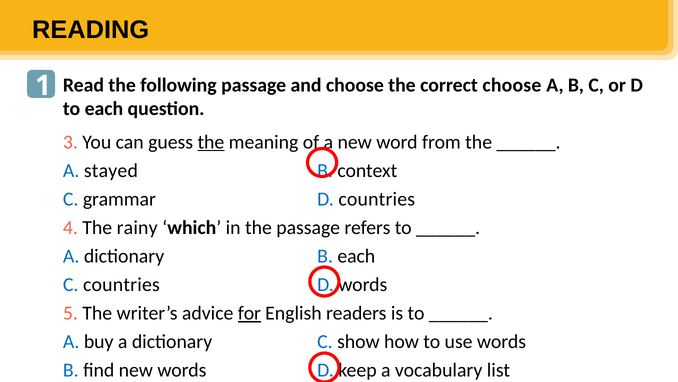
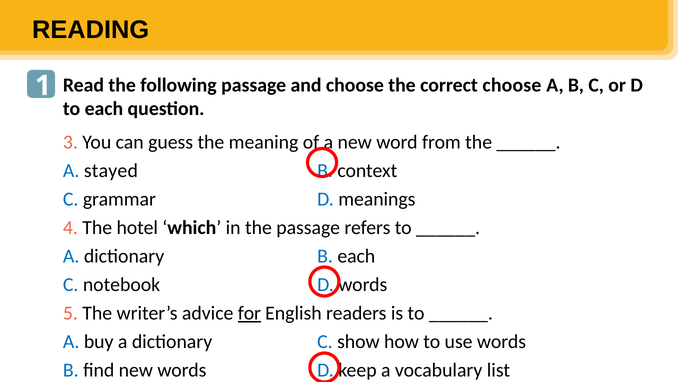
the at (211, 142) underline: present -> none
D countries: countries -> meanings
rainy: rainy -> hotel
C countries: countries -> notebook
